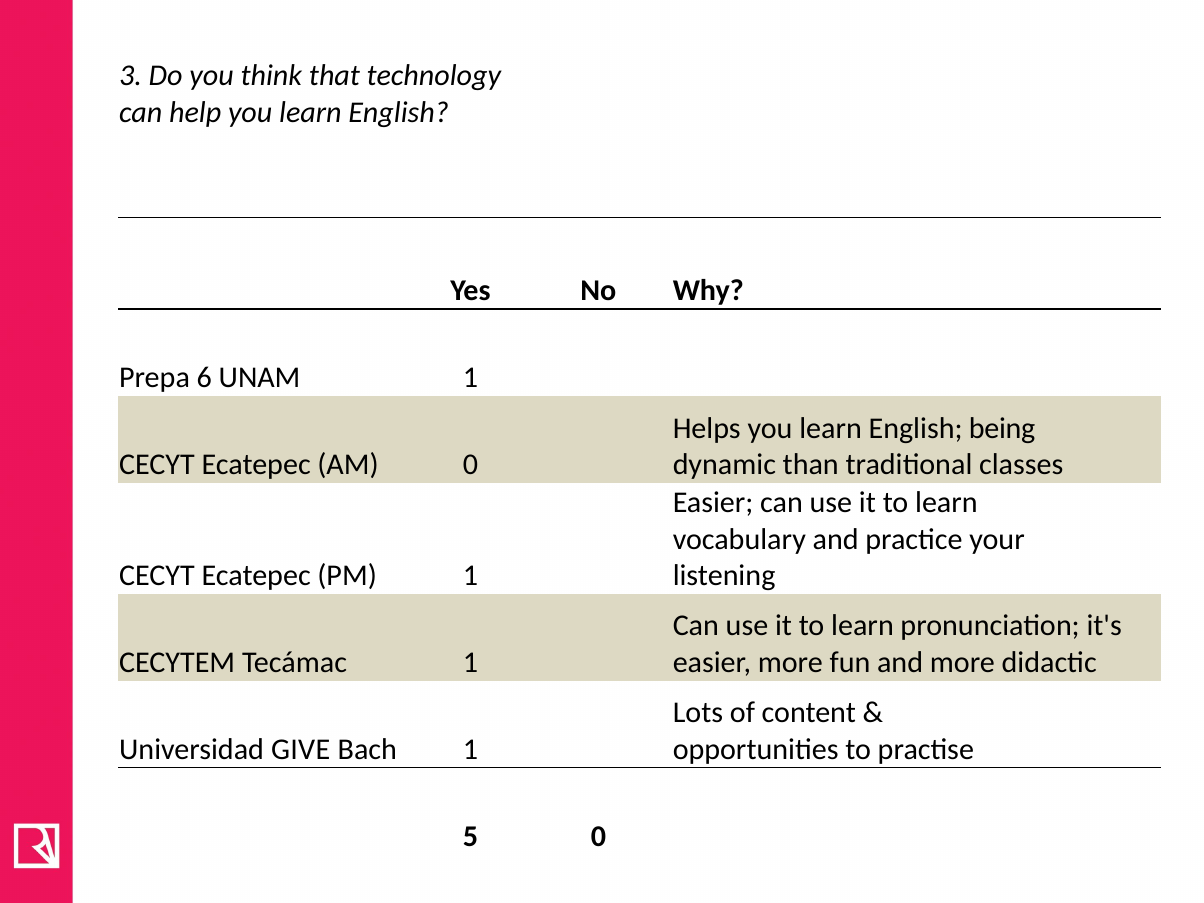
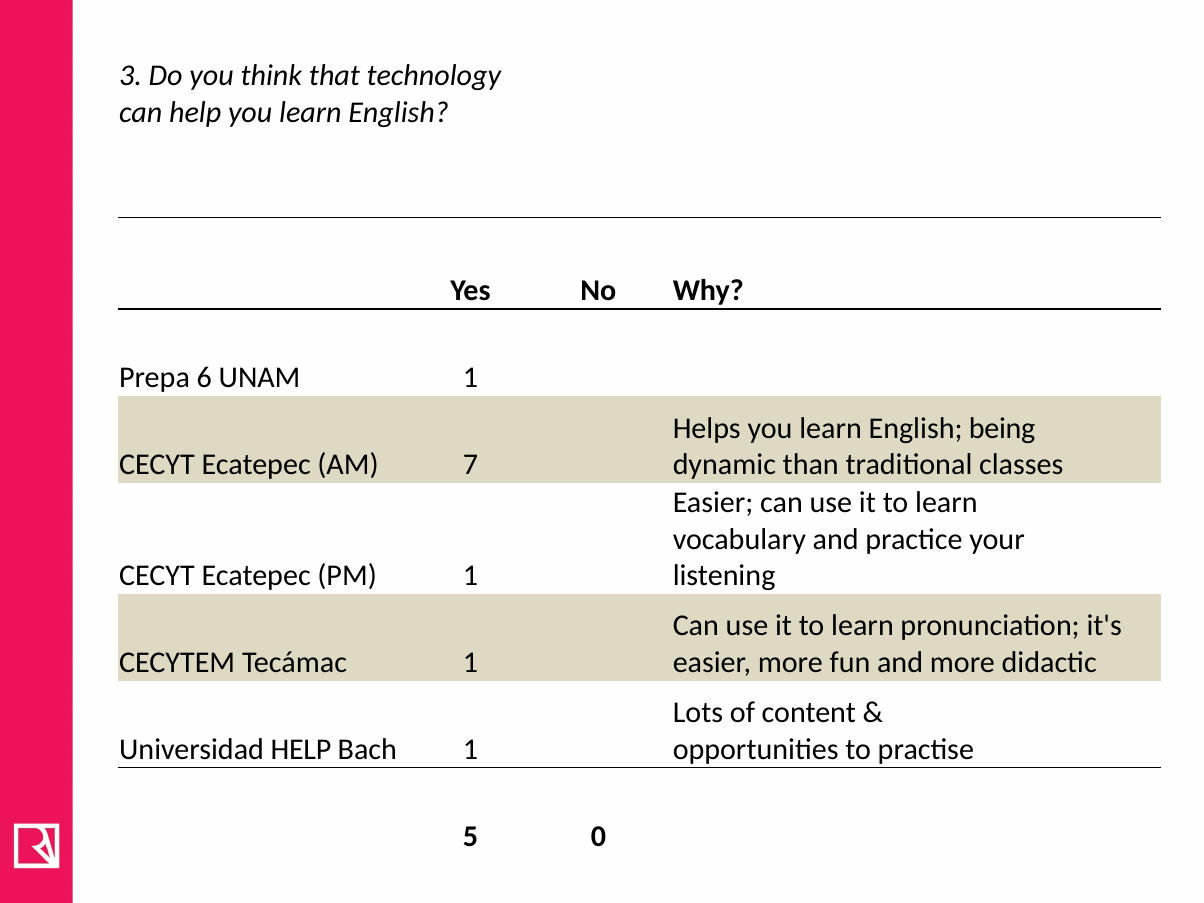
AM 0: 0 -> 7
Universidad GIVE: GIVE -> HELP
